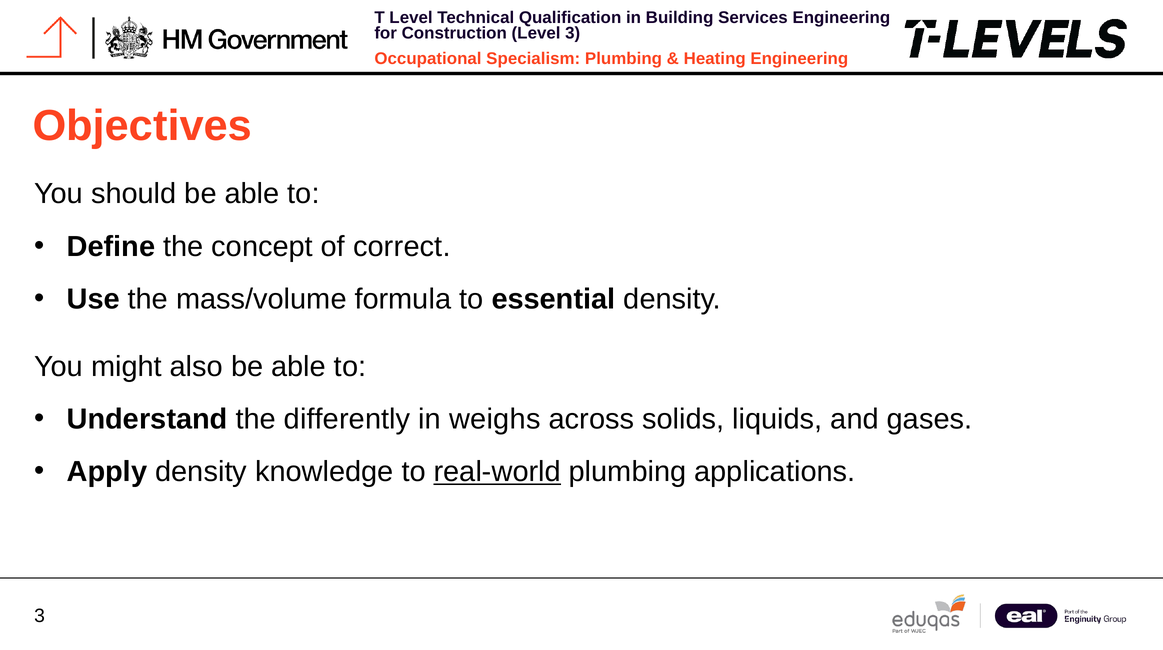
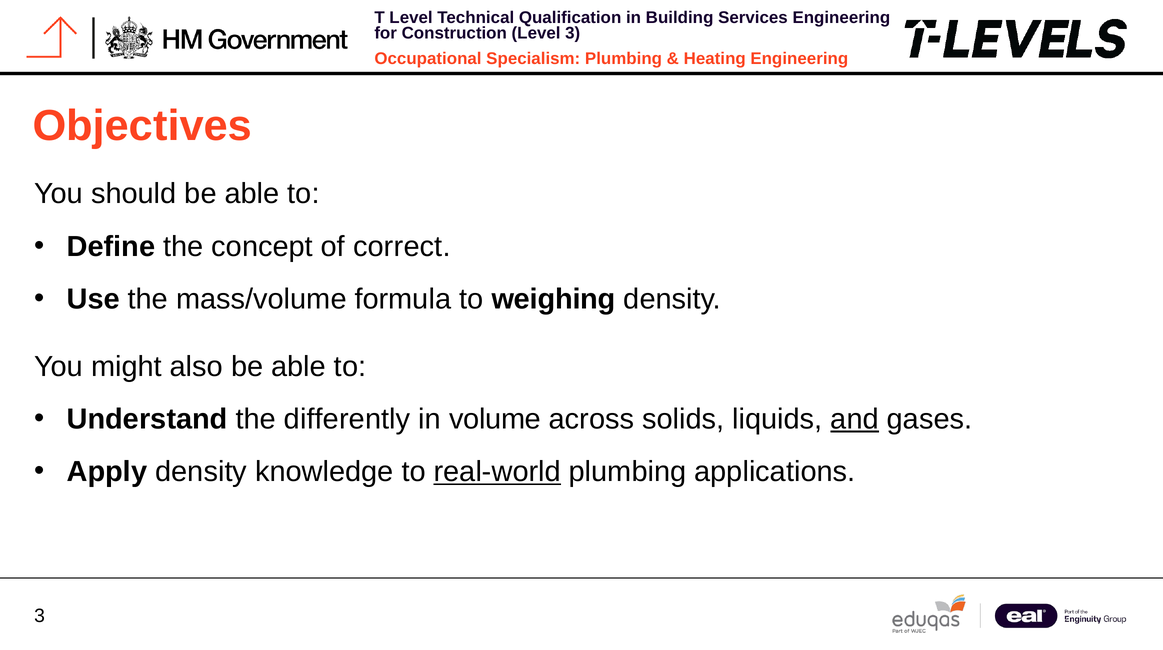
essential: essential -> weighing
weighs: weighs -> volume
and underline: none -> present
